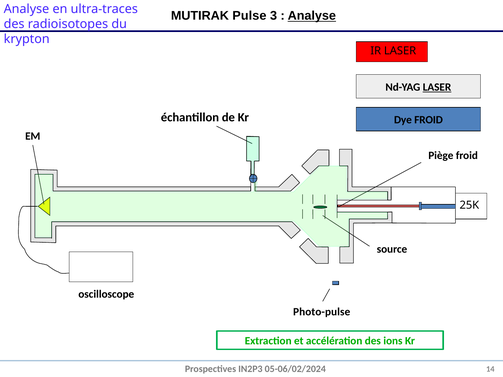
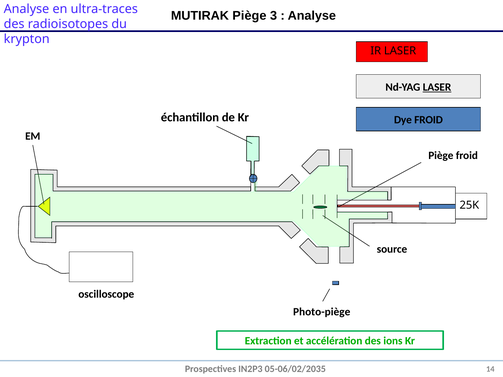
MUTIRAK Pulse: Pulse -> Piège
Analyse at (312, 16) underline: present -> none
Photo-pulse: Photo-pulse -> Photo-piège
05-06/02/2024: 05-06/02/2024 -> 05-06/02/2035
